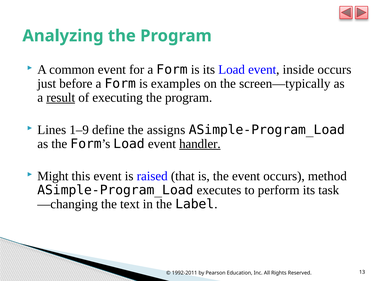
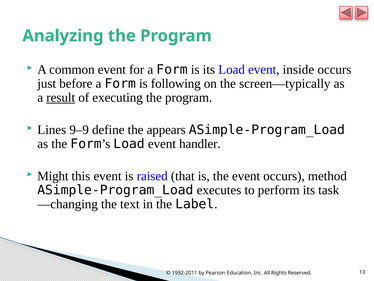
examples: examples -> following
1–9: 1–9 -> 9–9
assigns: assigns -> appears
handler underline: present -> none
